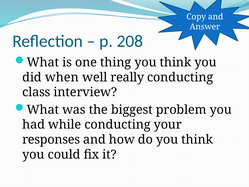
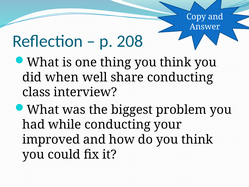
really: really -> share
responses: responses -> improved
